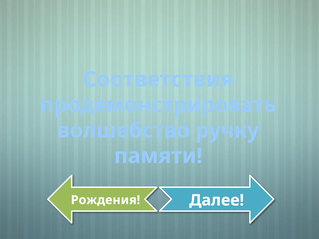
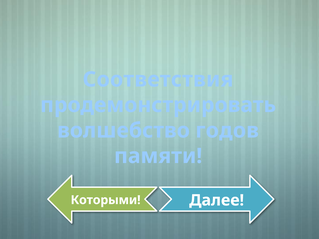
ручку: ручку -> годов
Рождения: Рождения -> Которыми
